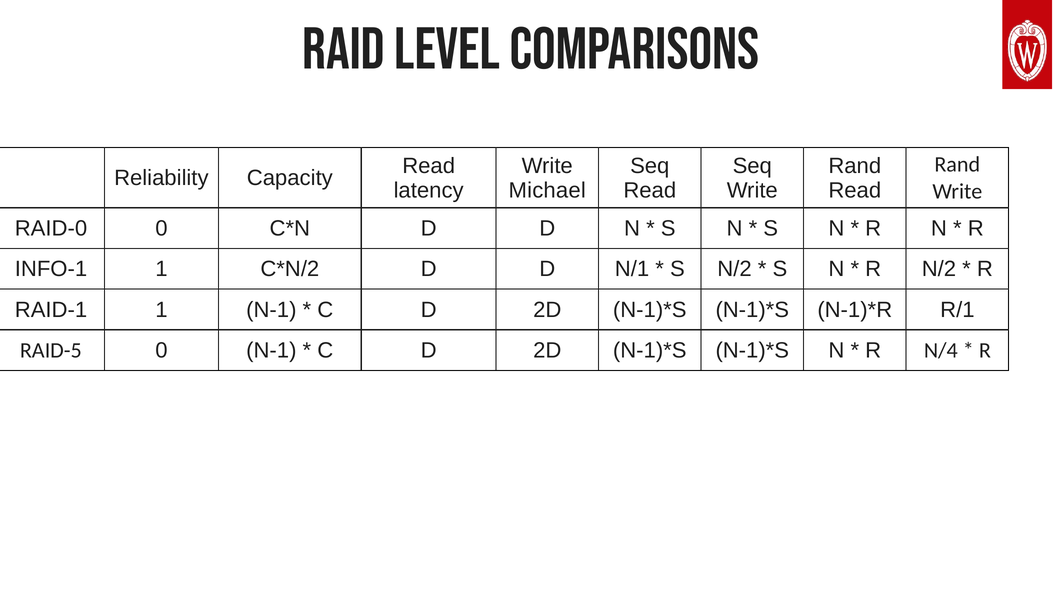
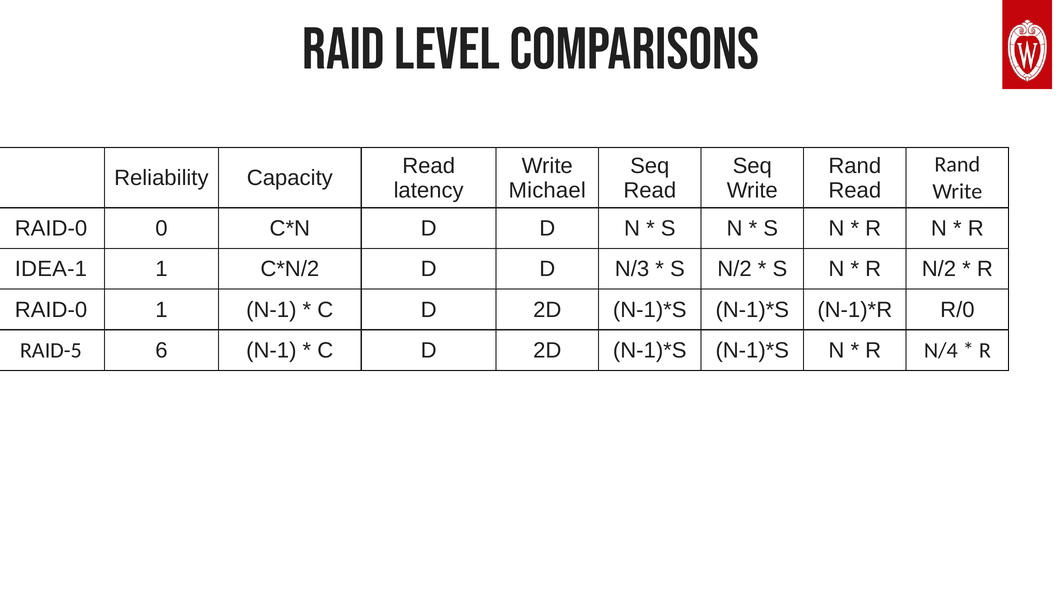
INFO-1: INFO-1 -> IDEA-1
N/1: N/1 -> N/3
RAID-1 at (51, 310): RAID-1 -> RAID-0
R/1: R/1 -> R/0
RAID-5 0: 0 -> 6
